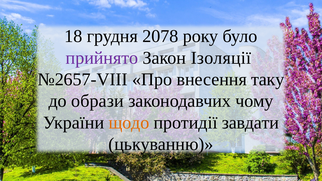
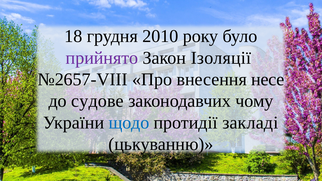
2078: 2078 -> 2010
таку: таку -> несе
образи: образи -> судове
щодо colour: orange -> blue
завдати: завдати -> закладі
